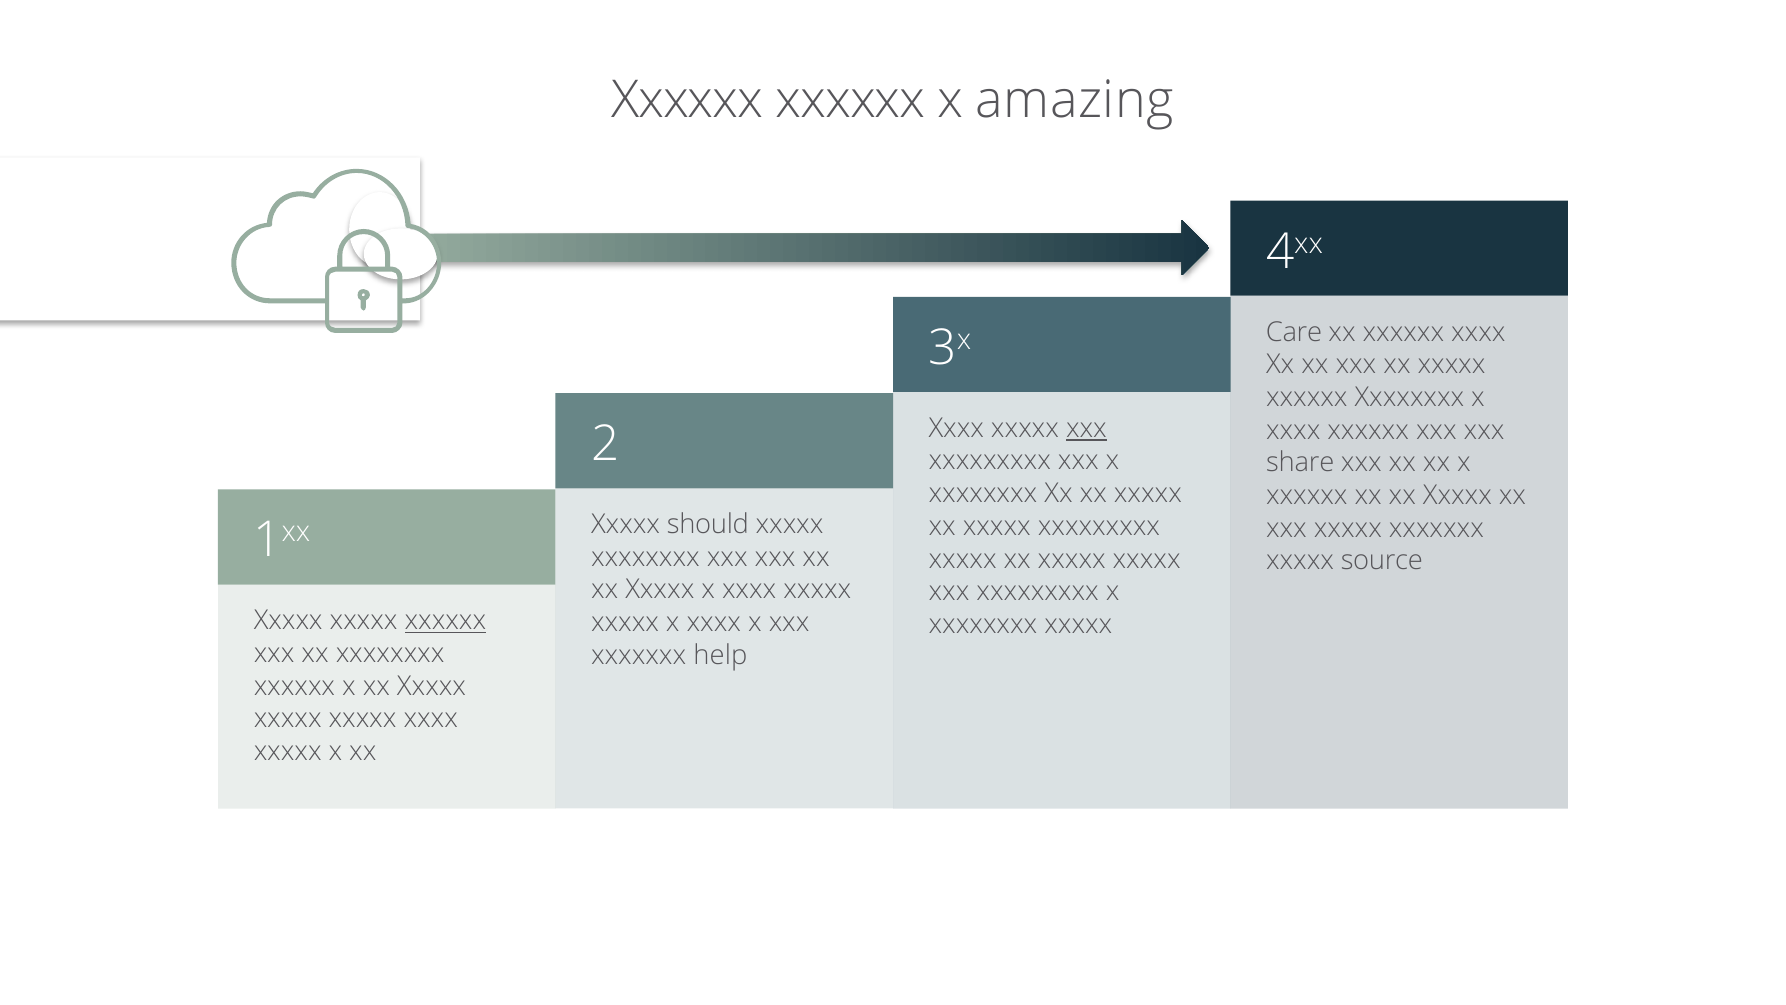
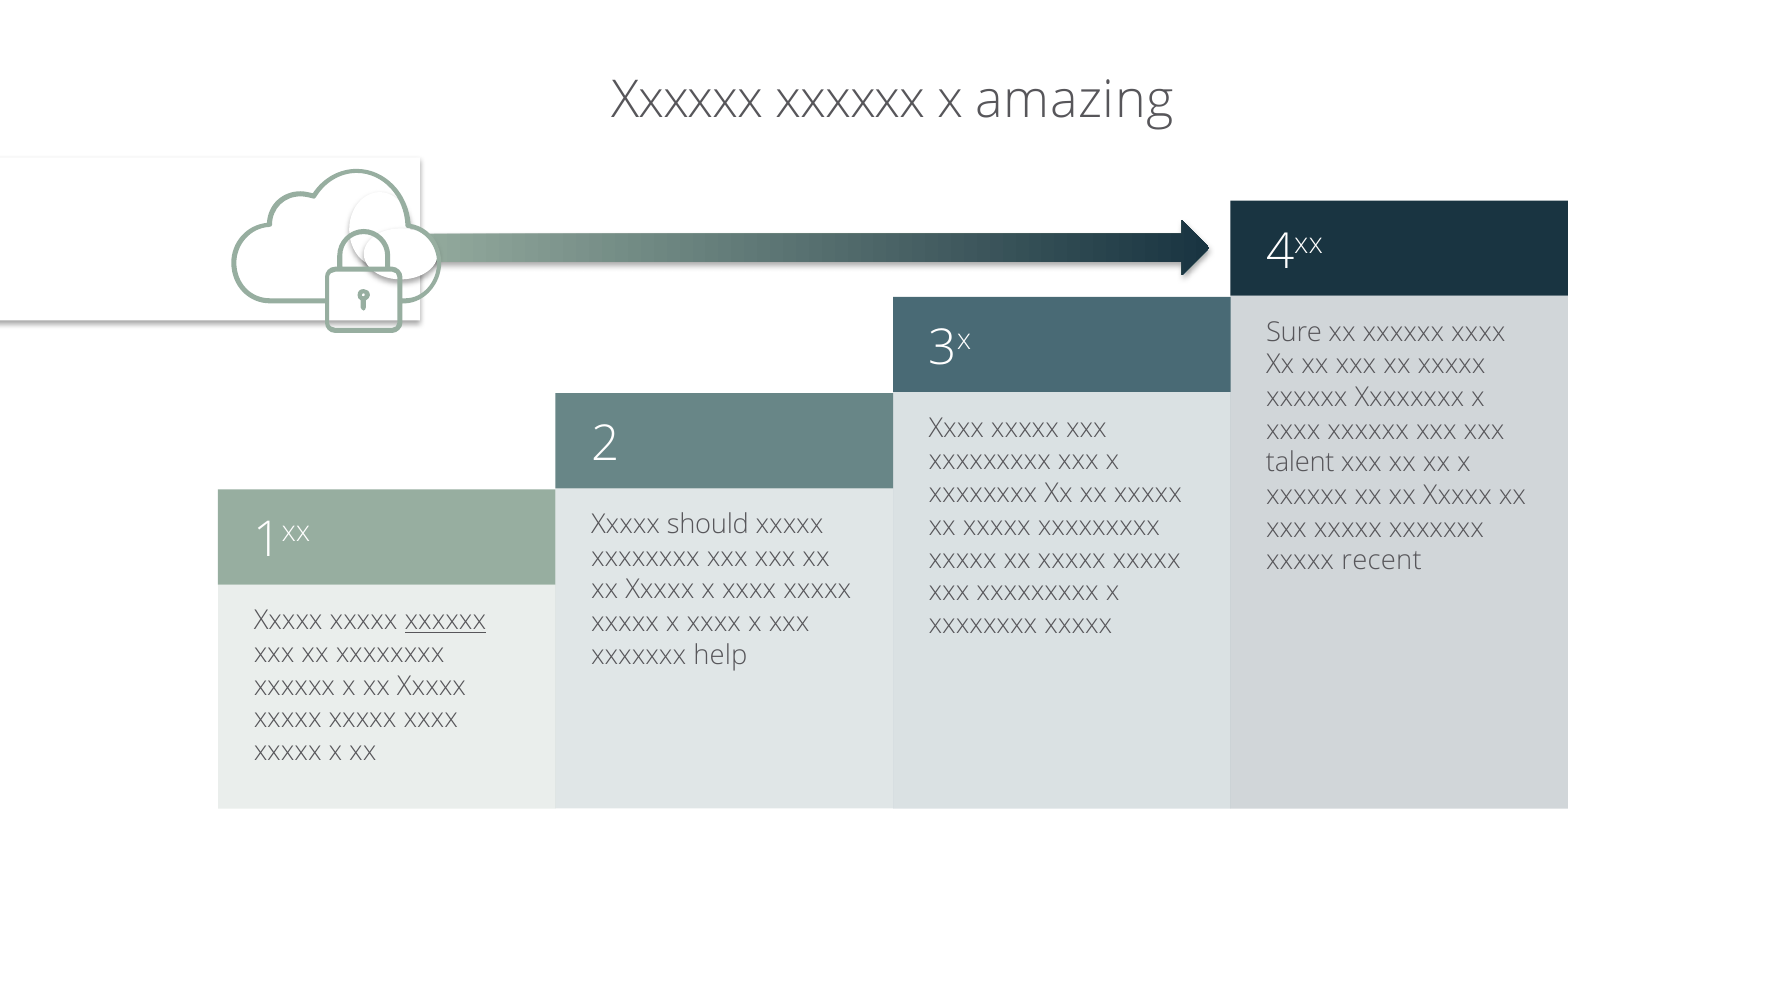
Care: Care -> Sure
xxx at (1086, 428) underline: present -> none
share: share -> talent
source: source -> recent
